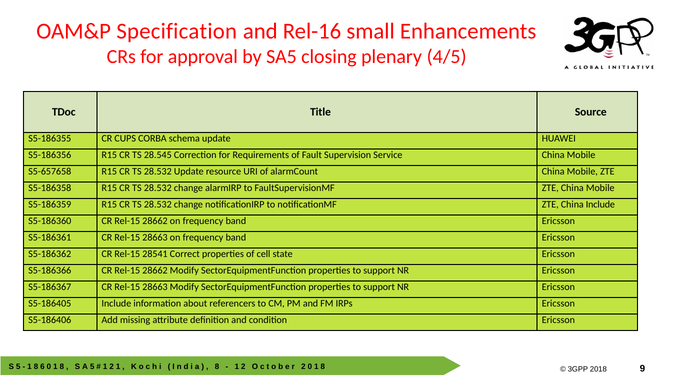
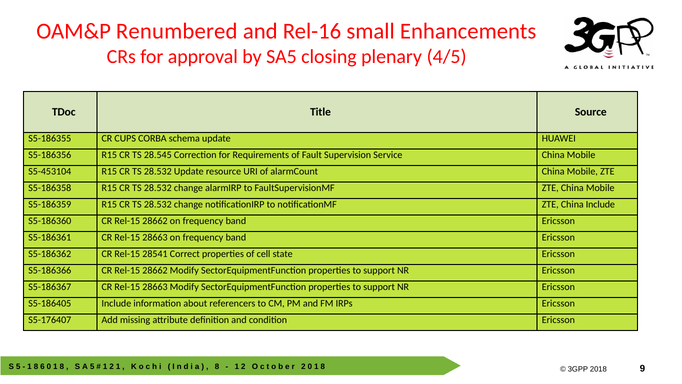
Specification: Specification -> Renumbered
S5-657658: S5-657658 -> S5-453104
S5-186406: S5-186406 -> S5-176407
